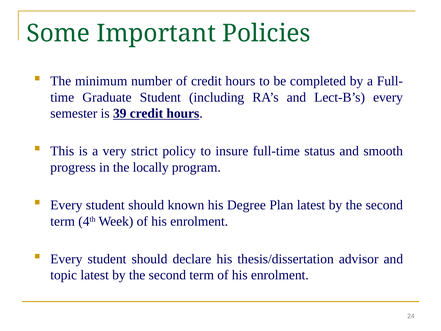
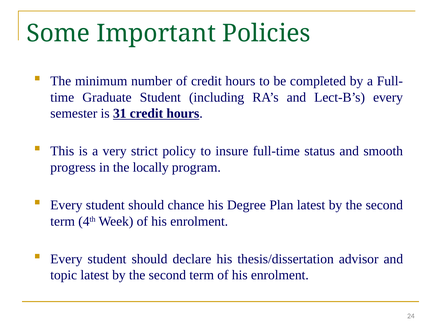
39: 39 -> 31
known: known -> chance
